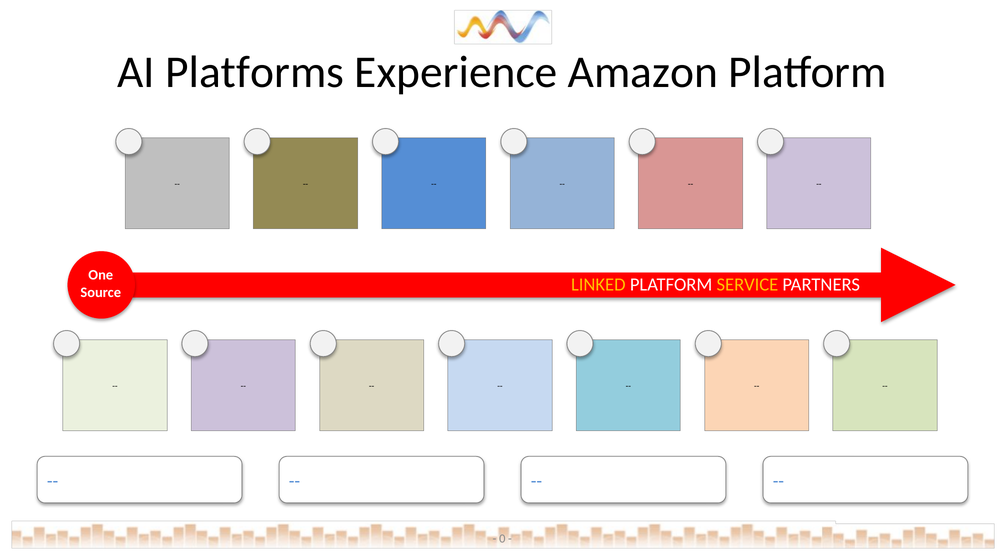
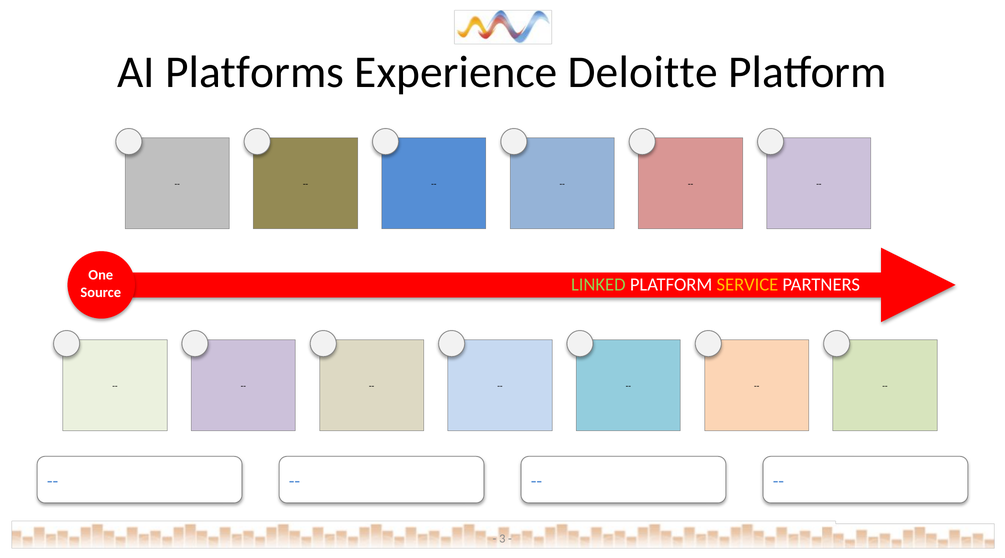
Amazon: Amazon -> Deloitte
LINKED colour: yellow -> light green
0: 0 -> 3
